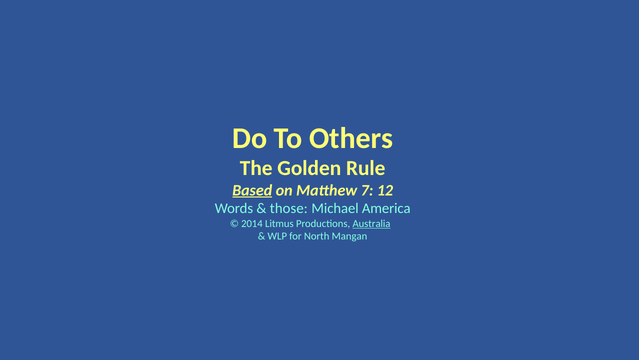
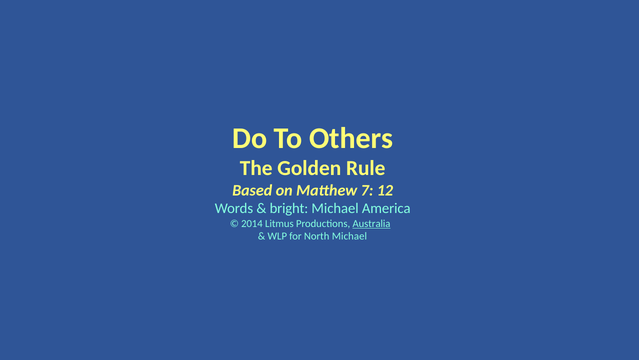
Based underline: present -> none
those: those -> bright
North Mangan: Mangan -> Michael
